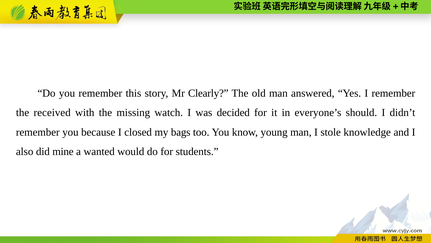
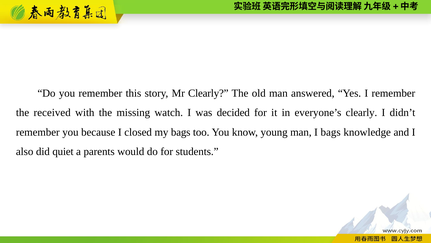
everyone’s should: should -> clearly
I stole: stole -> bags
mine: mine -> quiet
wanted: wanted -> parents
